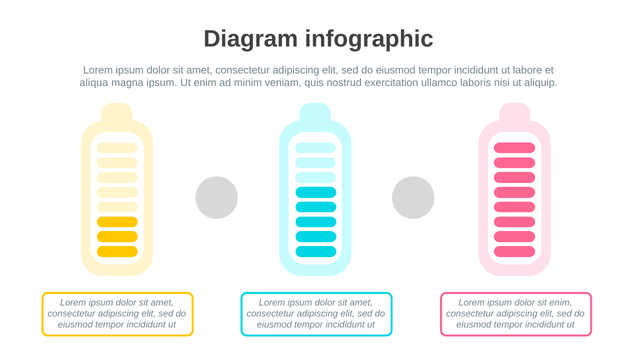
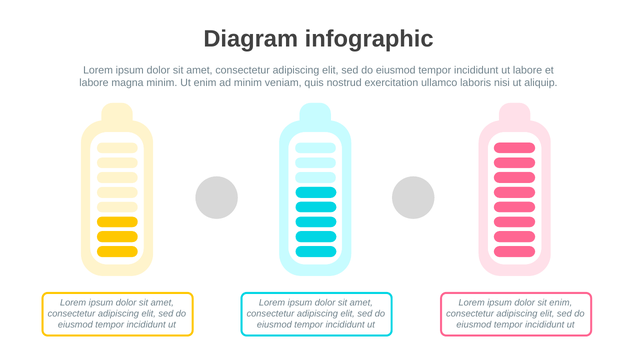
aliqua at (94, 83): aliqua -> labore
magna ipsum: ipsum -> minim
